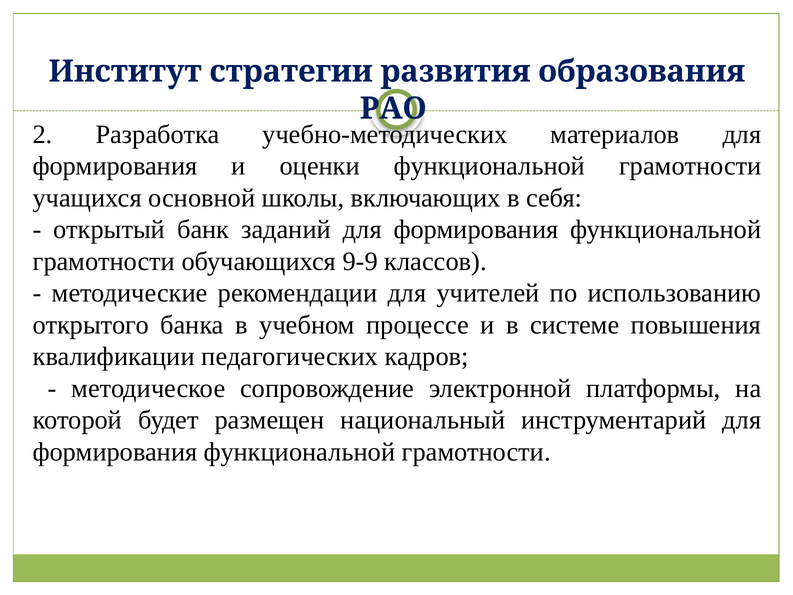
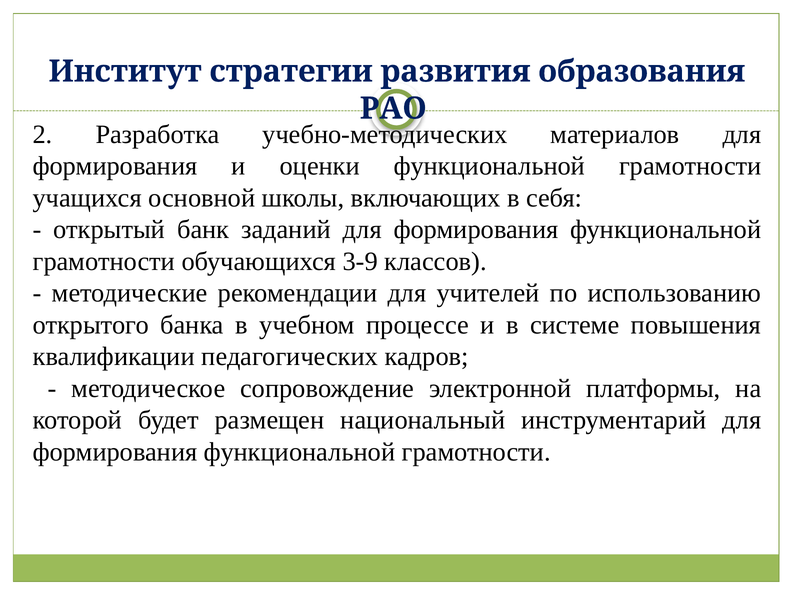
9-9: 9-9 -> 3-9
